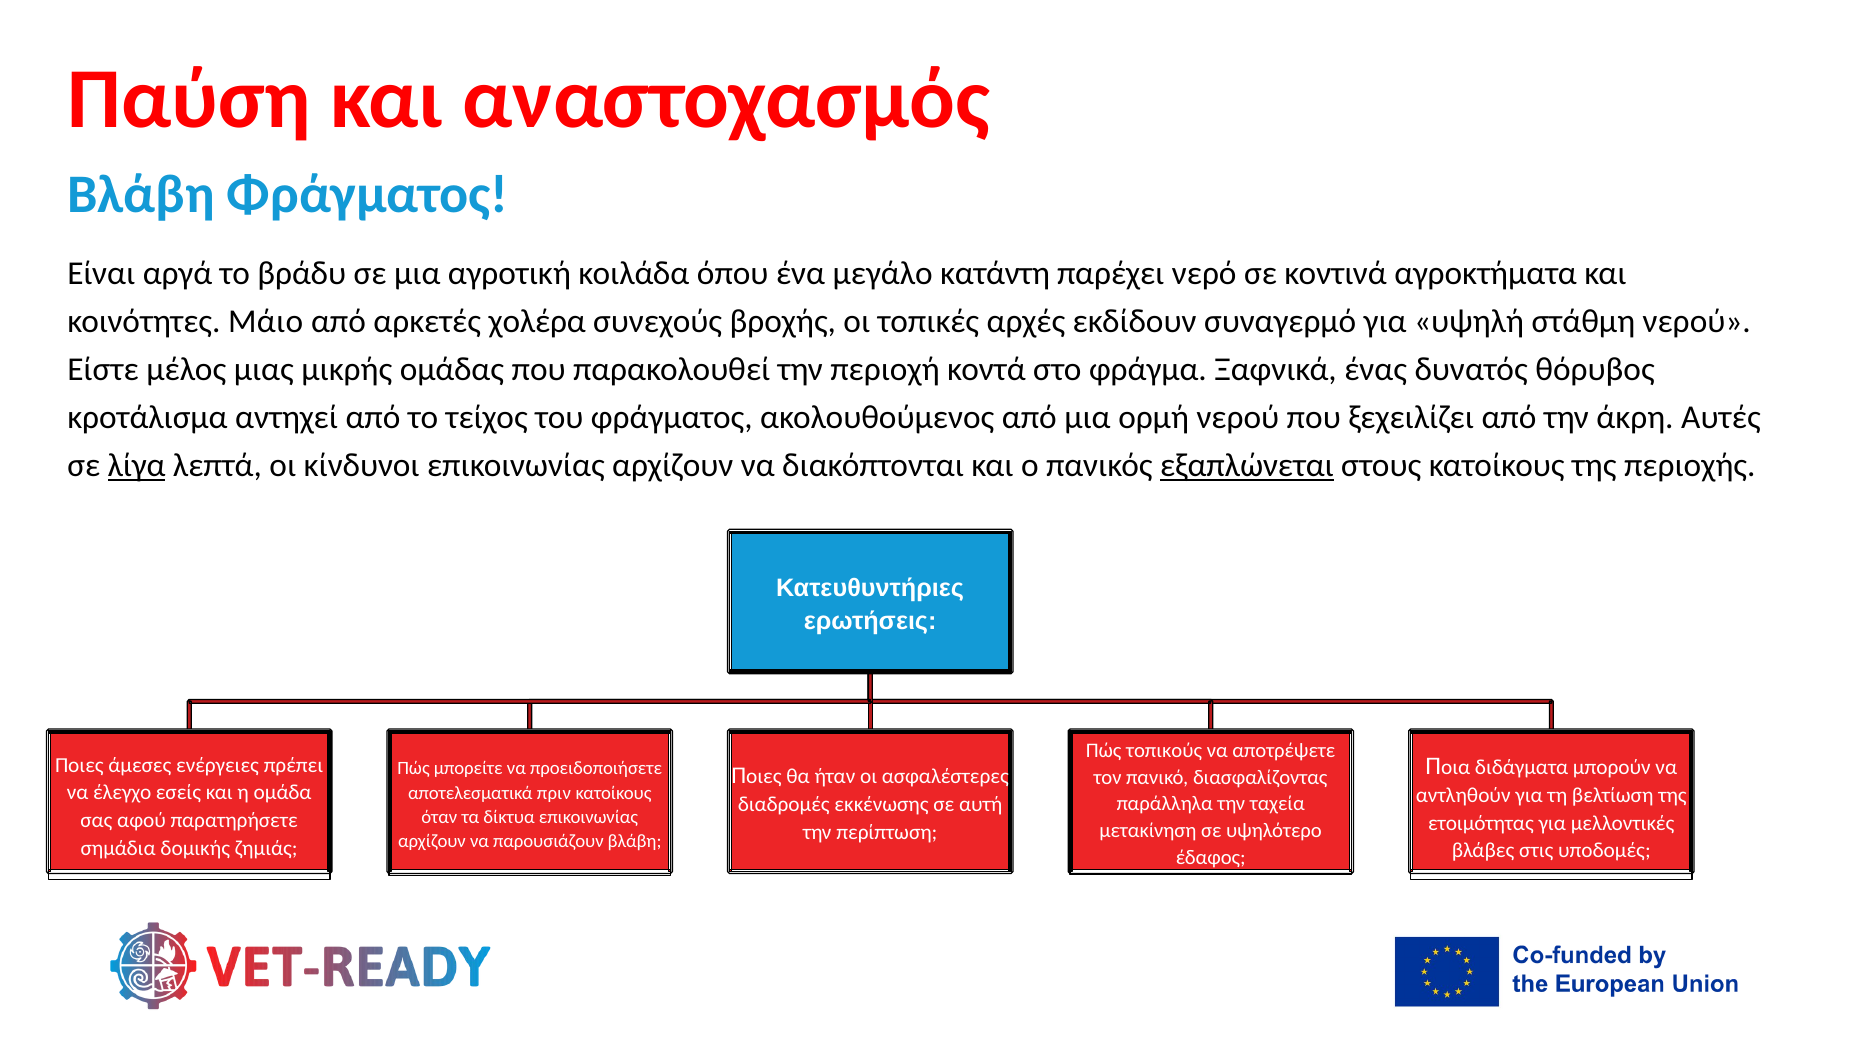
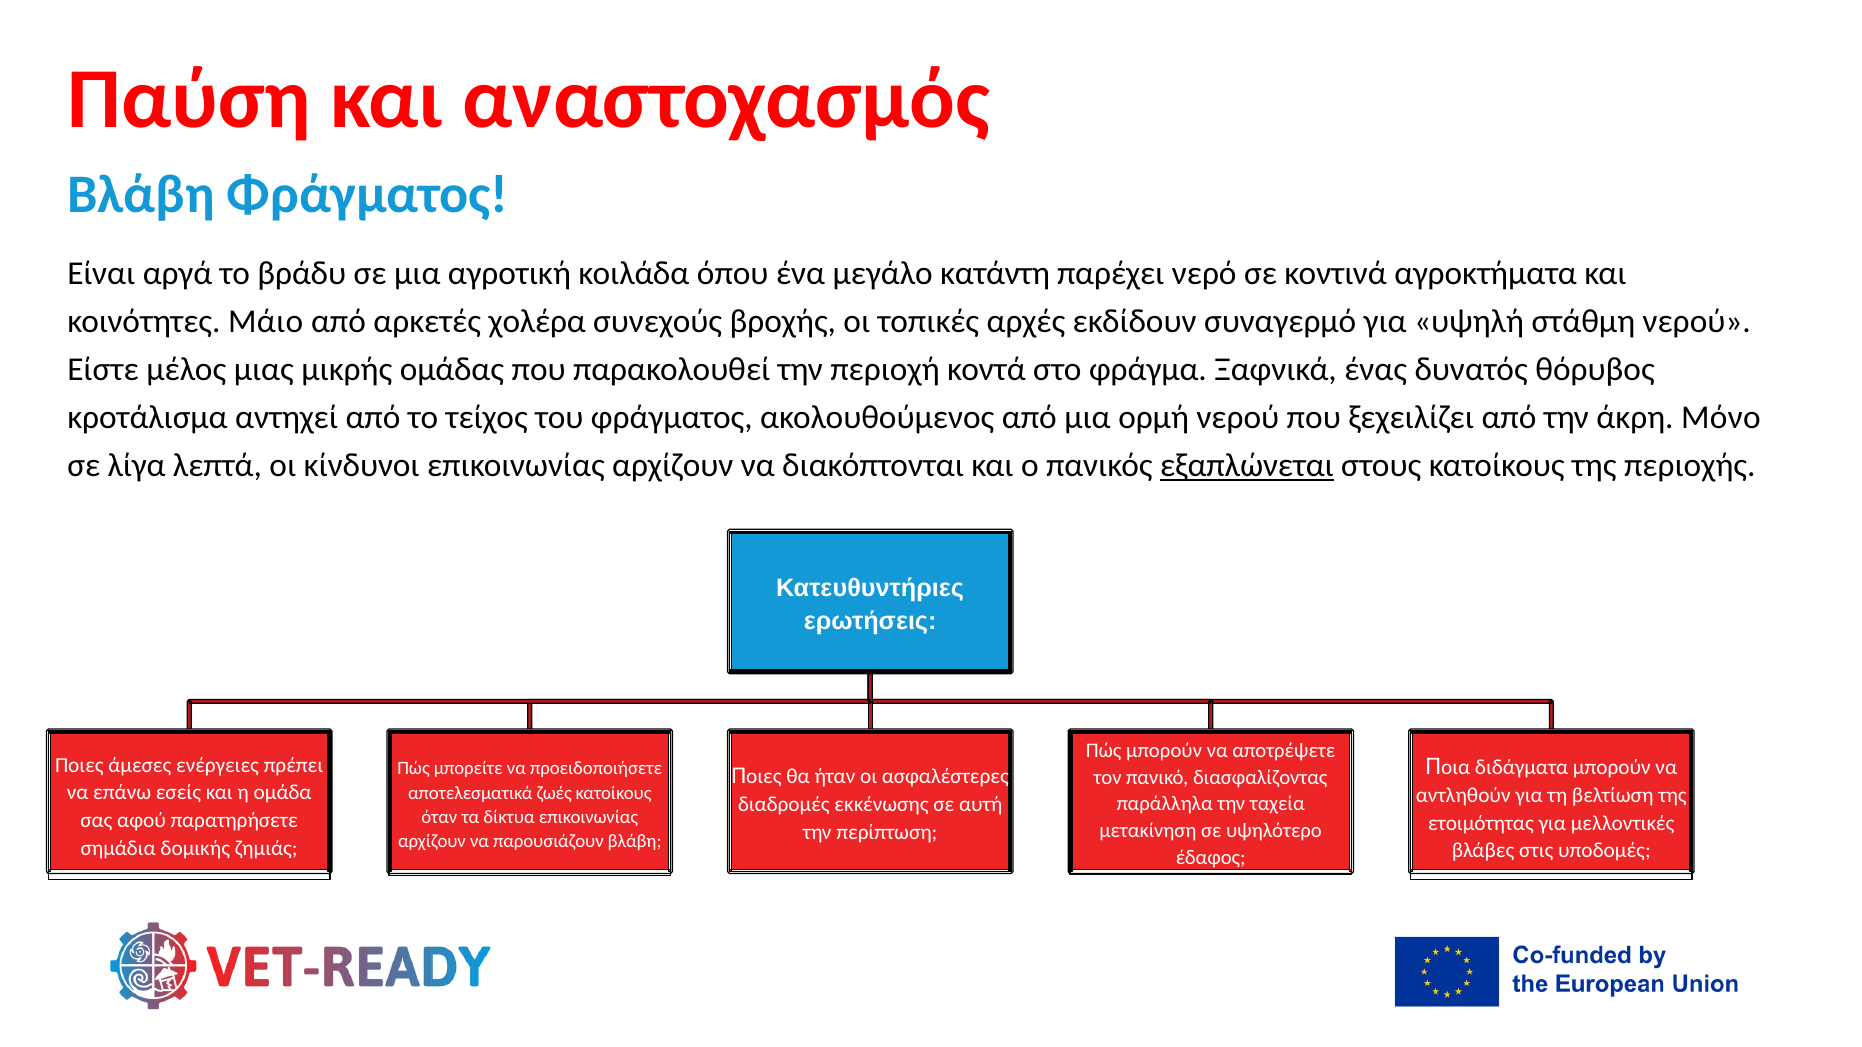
Αυτές: Αυτές -> Μόνο
λίγα underline: present -> none
Πώς τοπικούς: τοπικούς -> μπορούν
έλεγχο: έλεγχο -> επάνω
πριν: πριν -> ζωές
